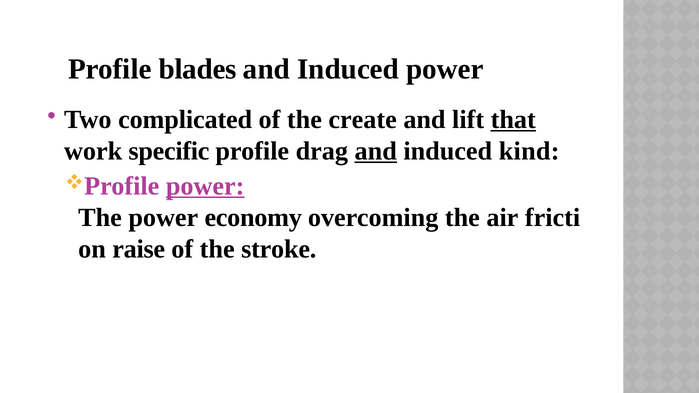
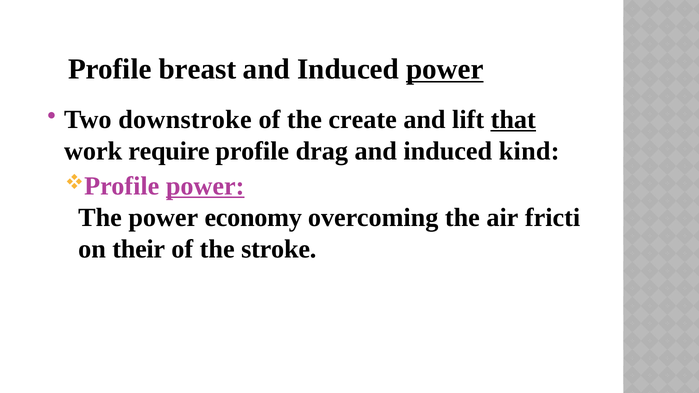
blades: blades -> breast
power at (445, 69) underline: none -> present
complicated: complicated -> downstroke
specific: specific -> require
and at (376, 151) underline: present -> none
raise: raise -> their
